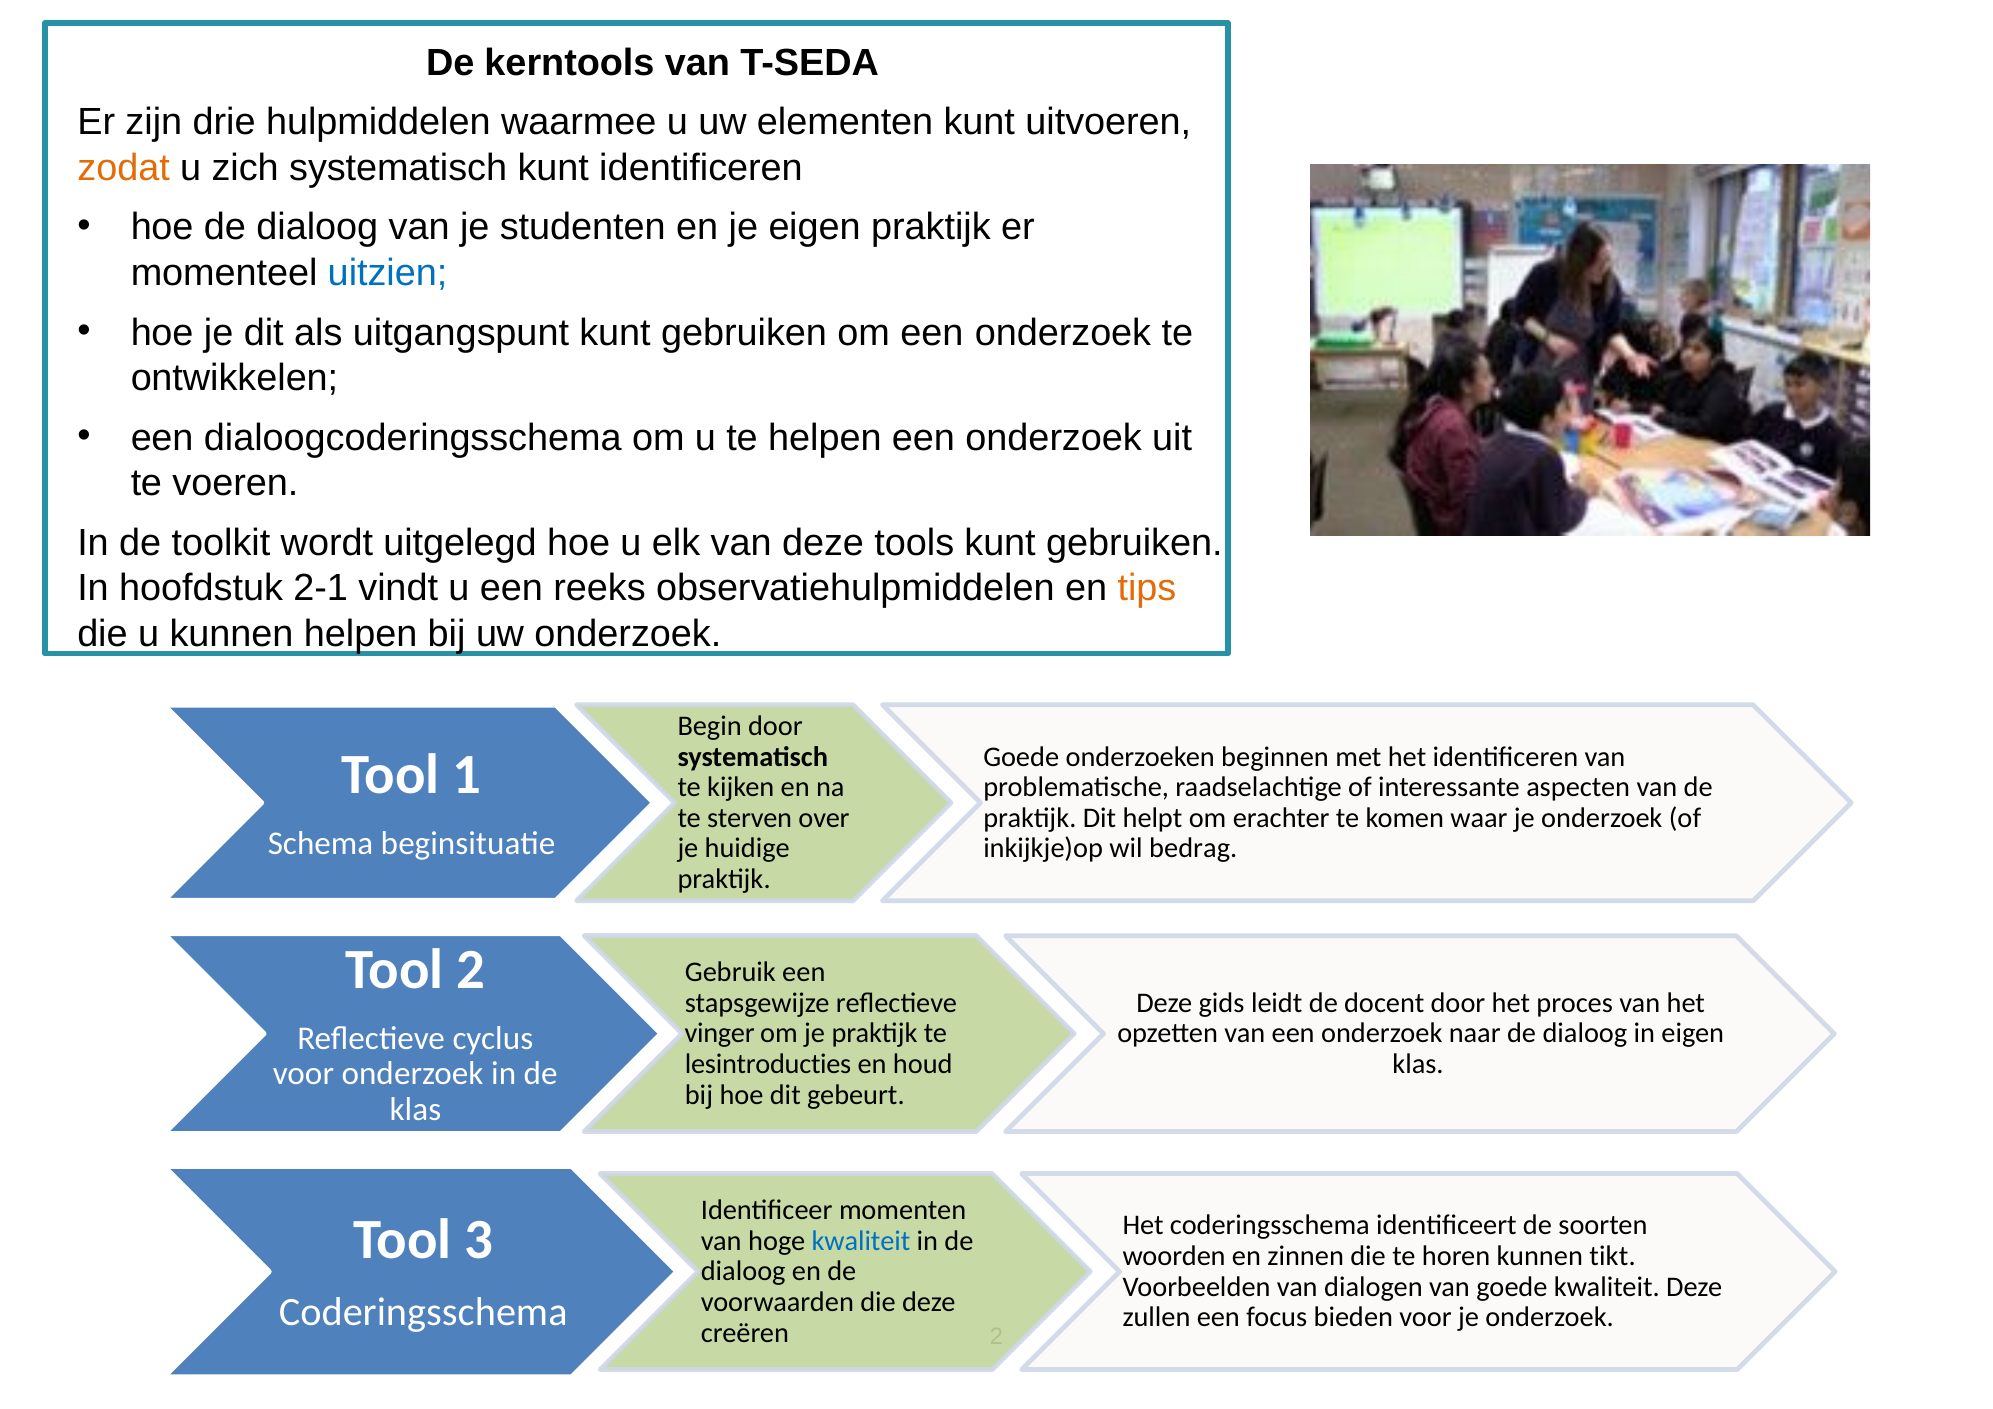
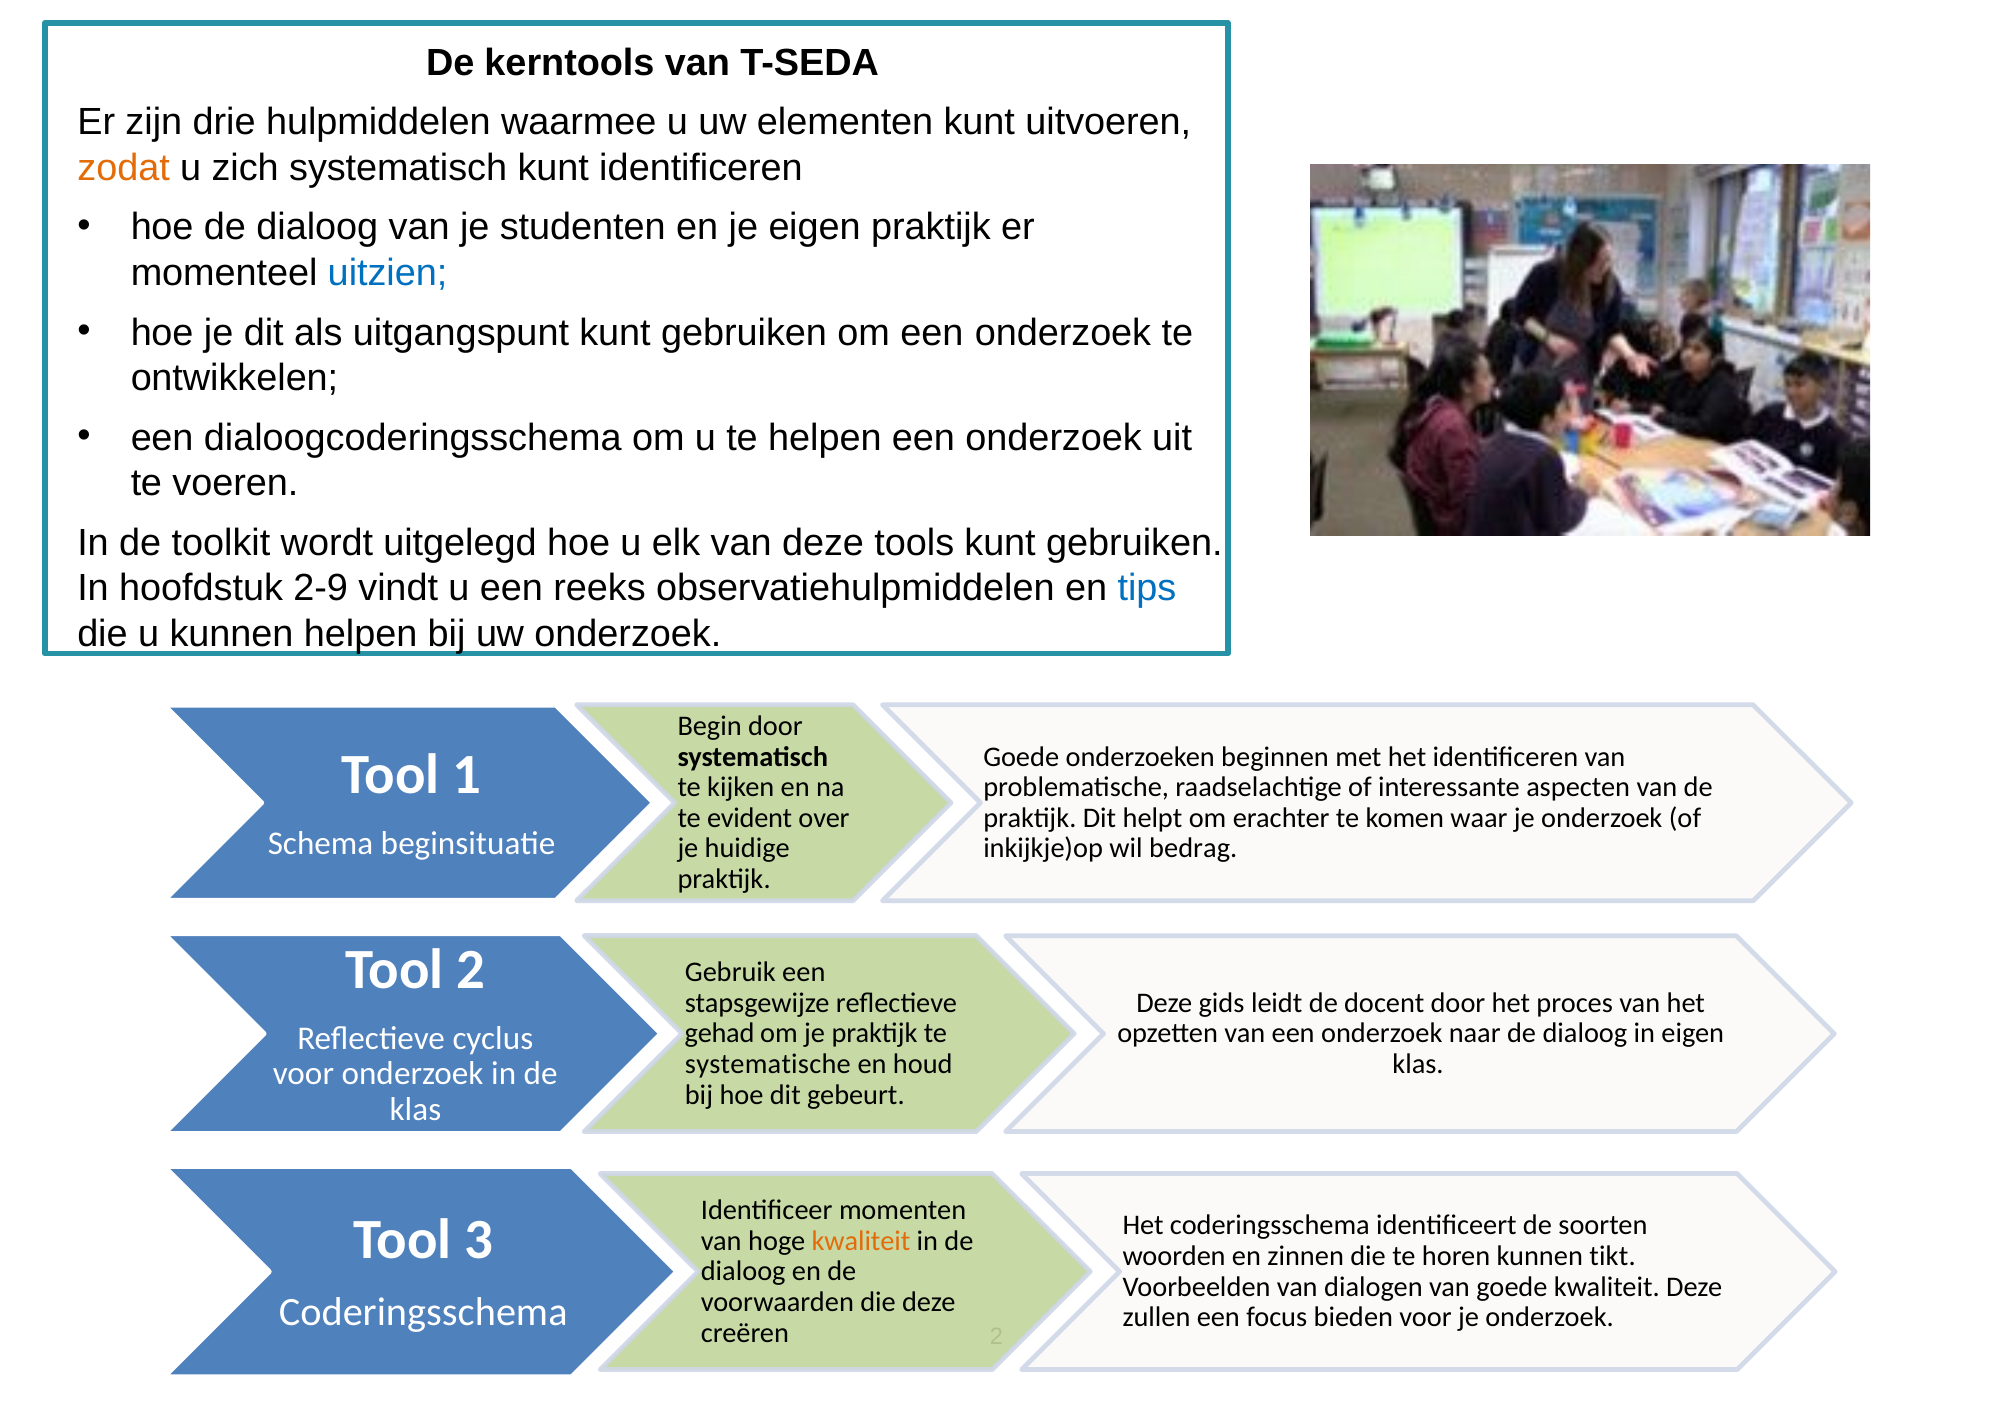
2-1: 2-1 -> 2-9
tips colour: orange -> blue
sterven: sterven -> evident
vinger: vinger -> gehad
lesintroducties: lesintroducties -> systematische
kwaliteit at (861, 1241) colour: blue -> orange
